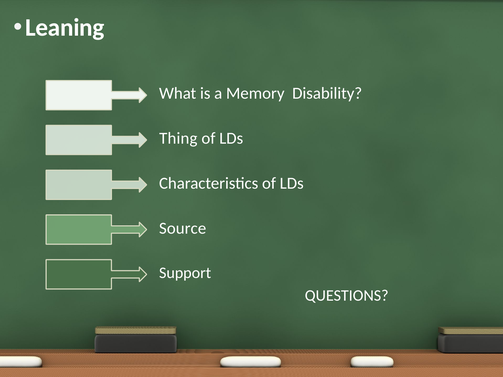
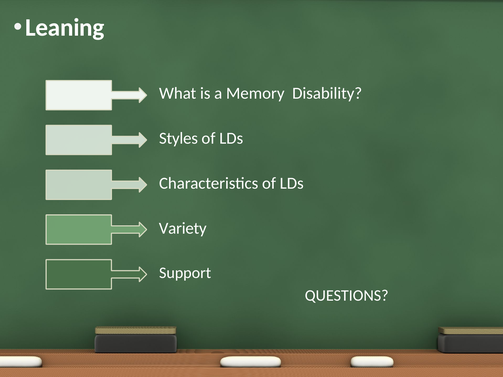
Thing: Thing -> Styles
Source: Source -> Variety
